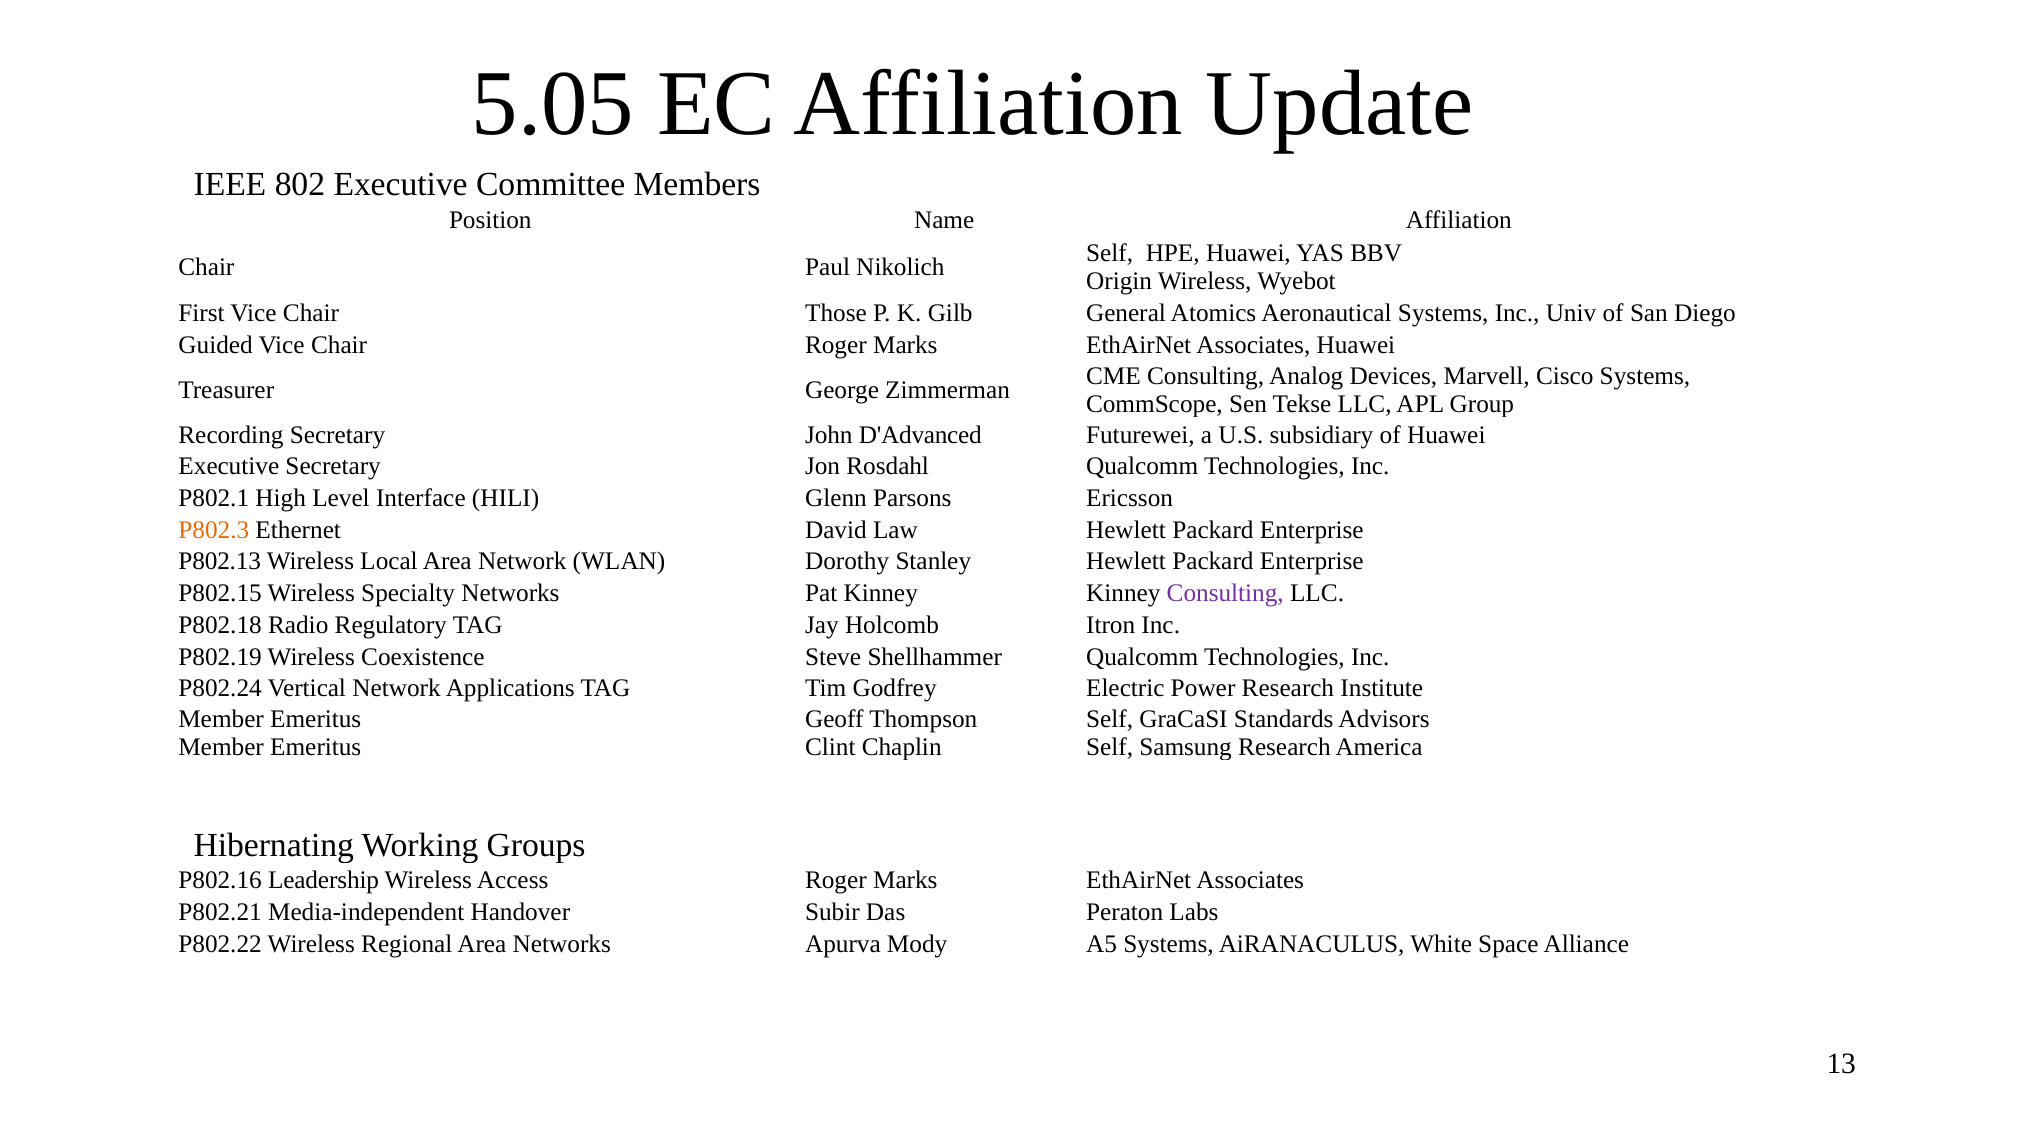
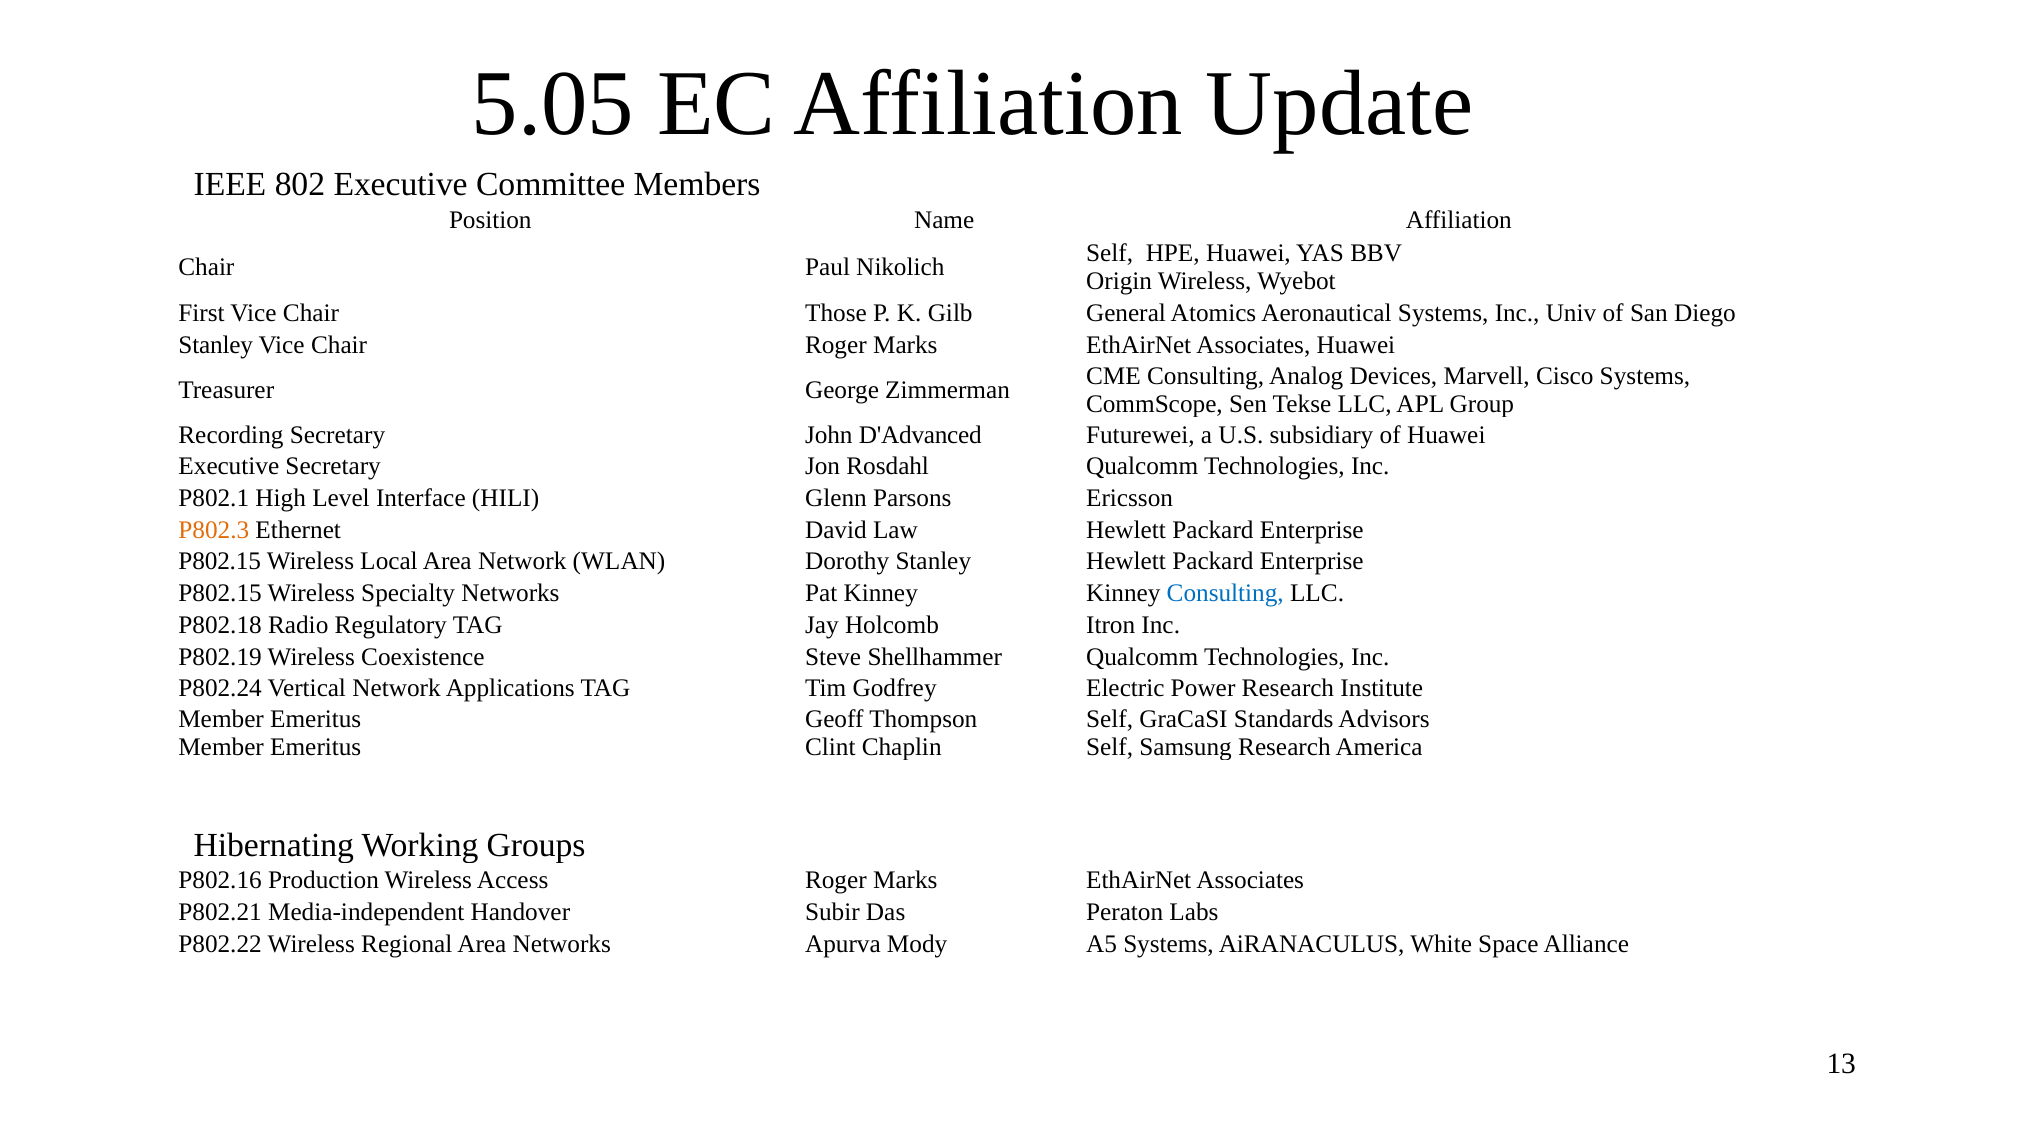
Guided at (216, 345): Guided -> Stanley
P802.13 at (220, 562): P802.13 -> P802.15
Consulting at (1225, 593) colour: purple -> blue
Leadership: Leadership -> Production
